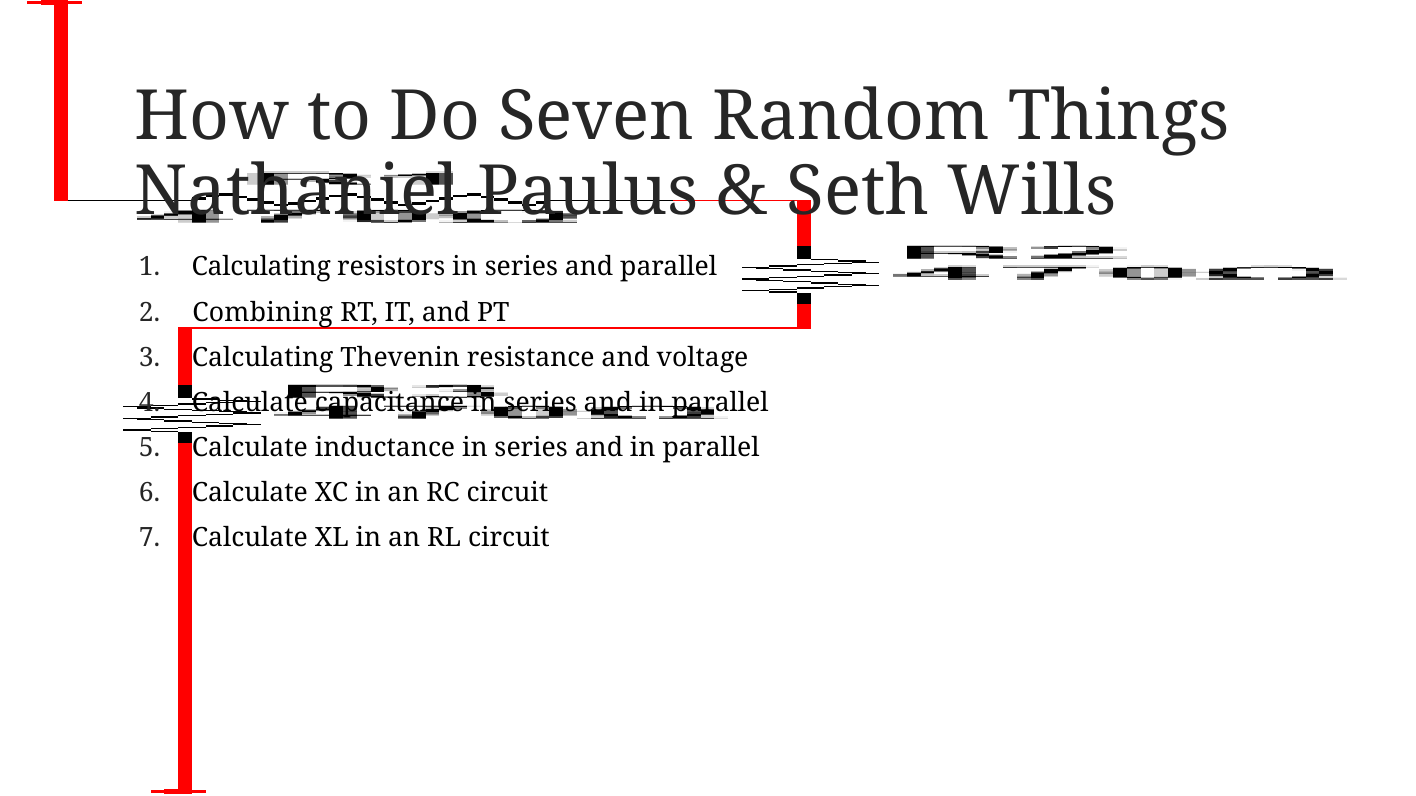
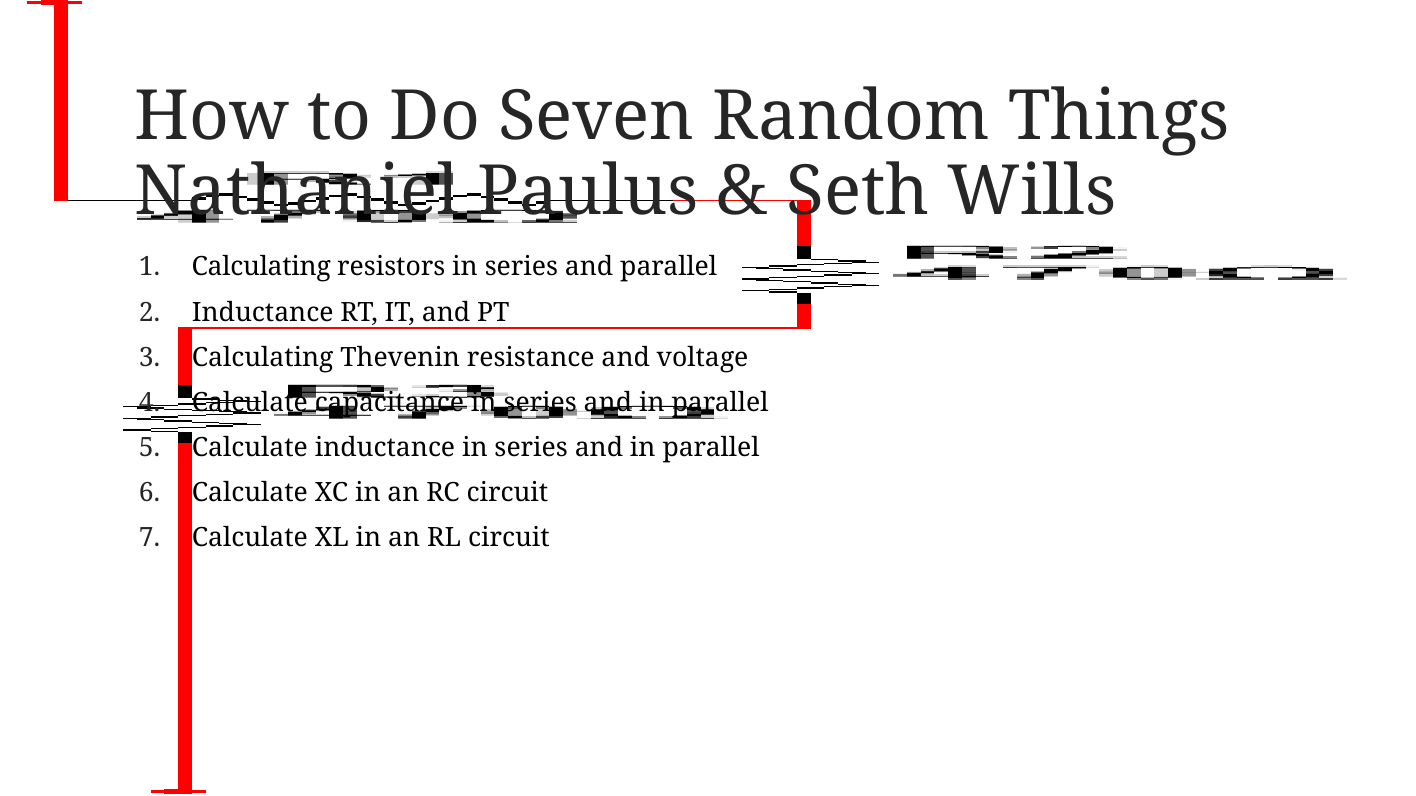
Combining at (263, 313): Combining -> Inductance
